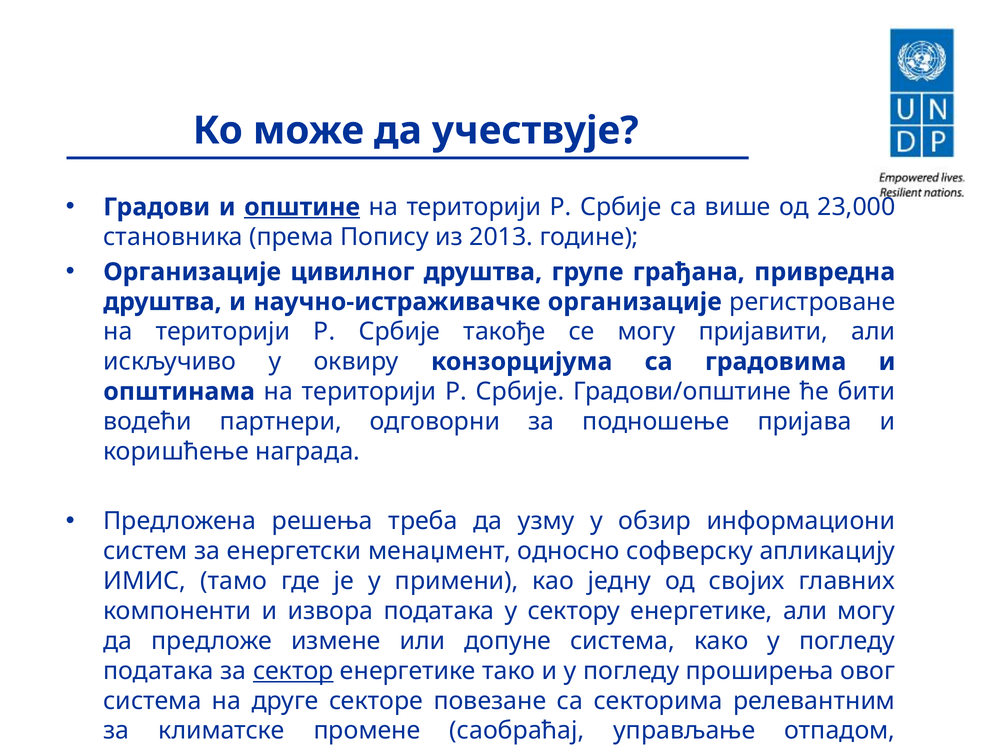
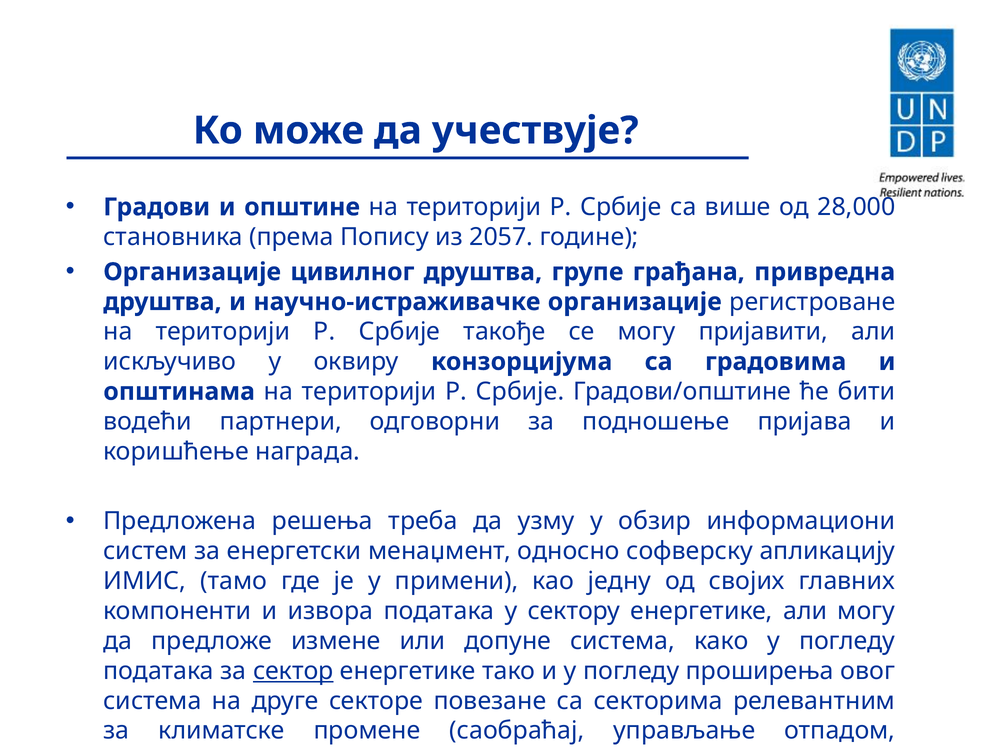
општине underline: present -> none
23,000: 23,000 -> 28,000
2013: 2013 -> 2057
